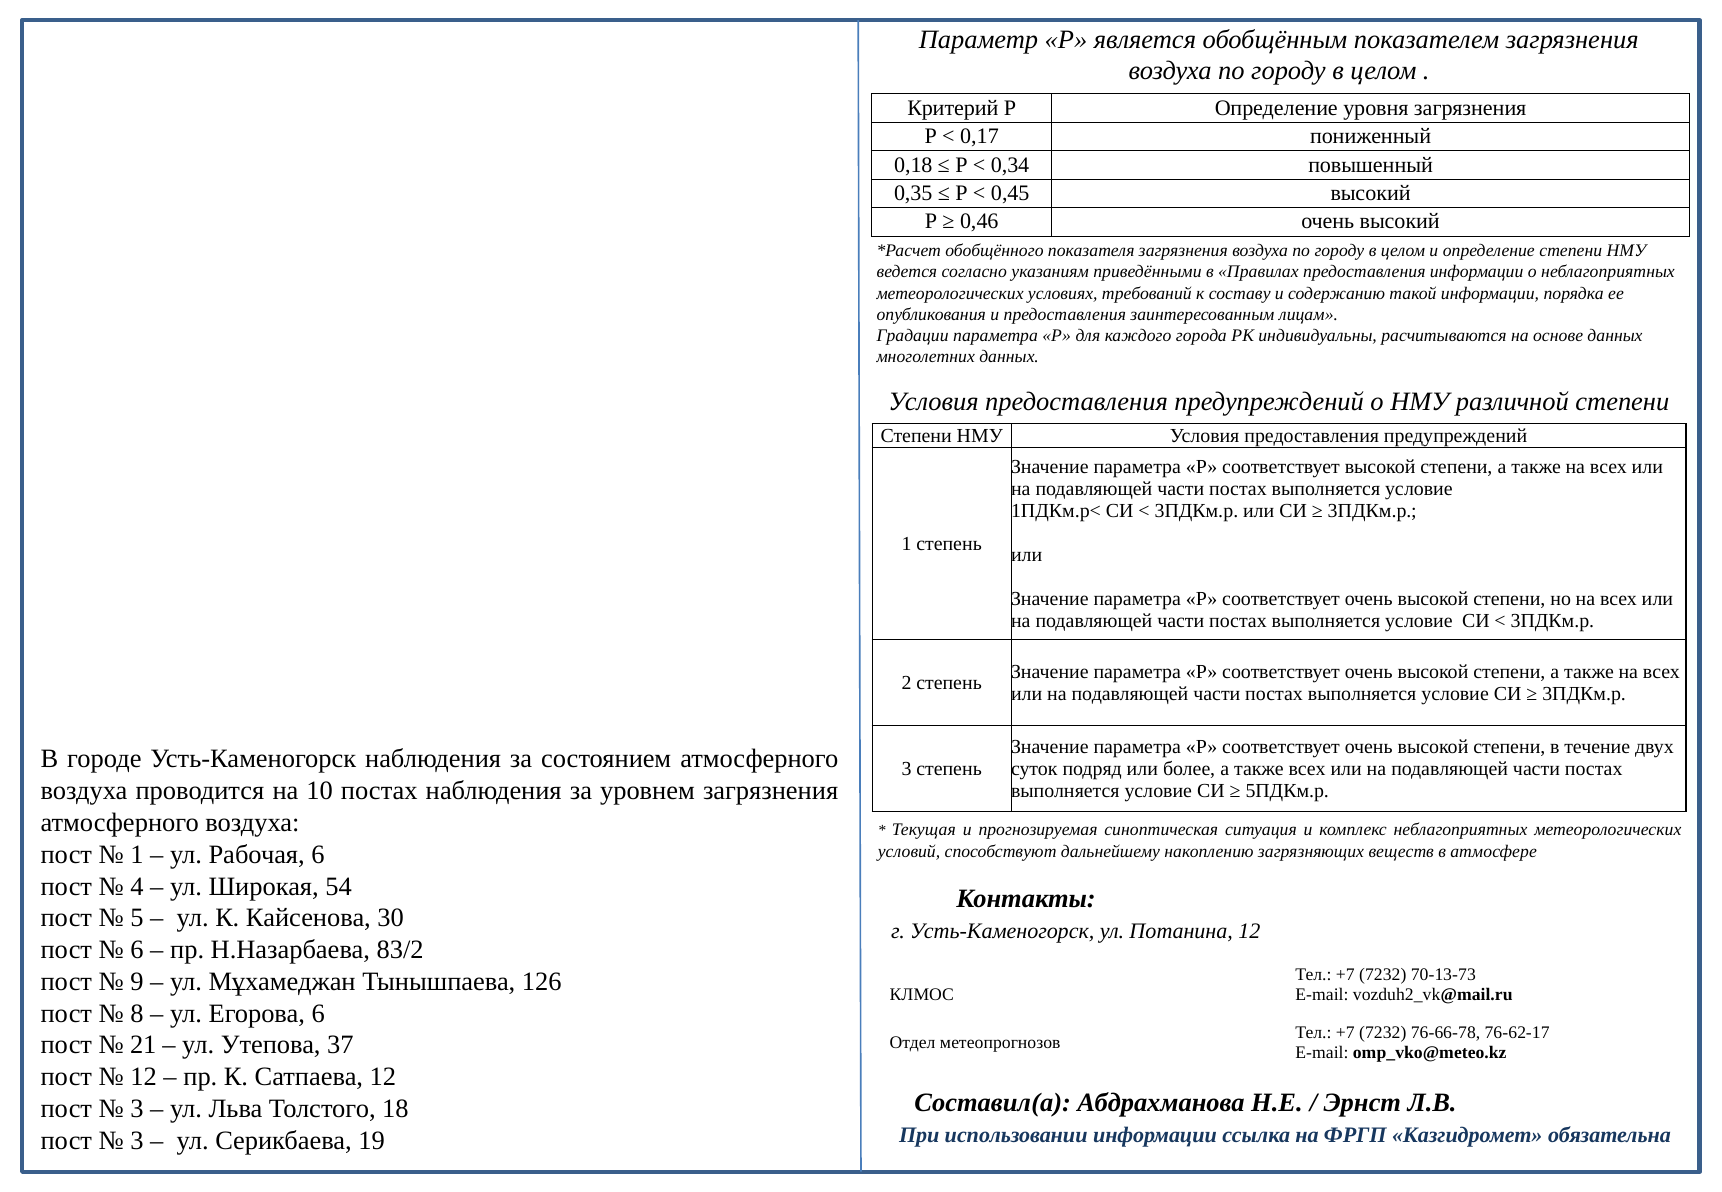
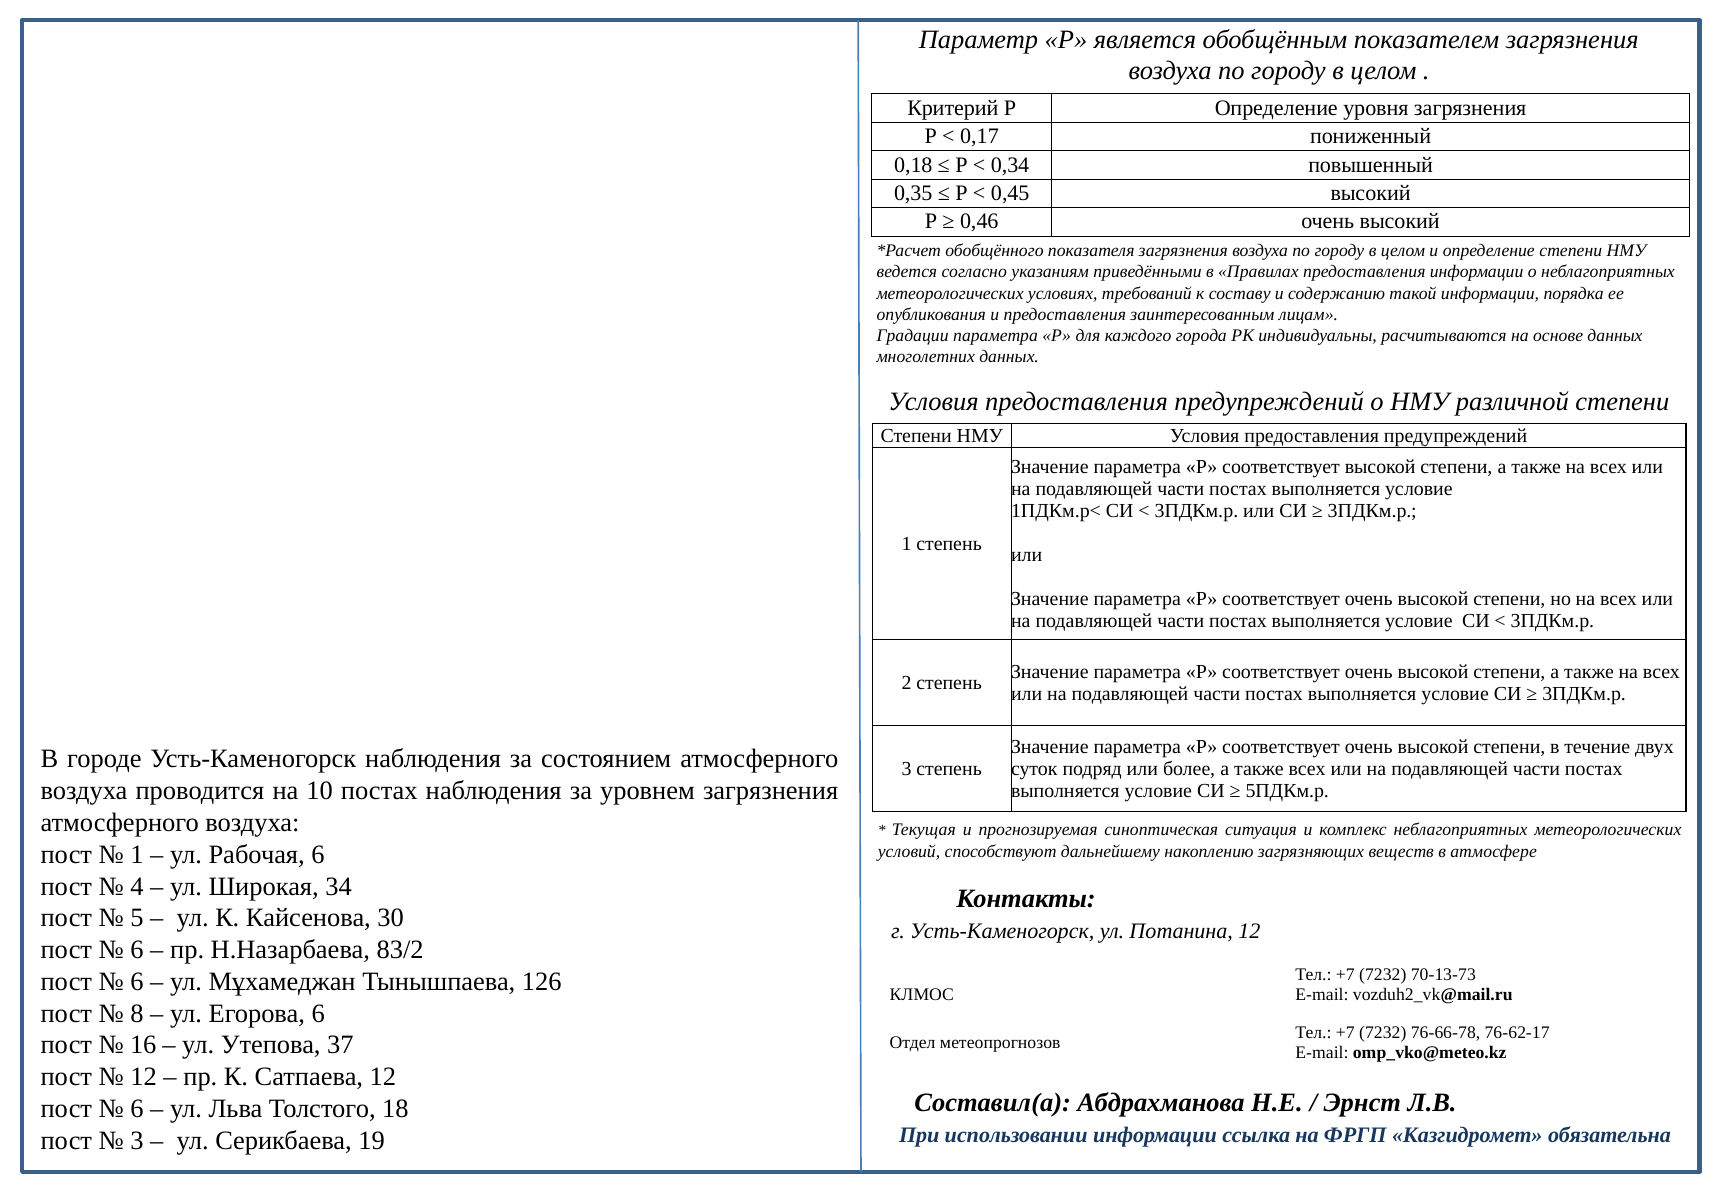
54: 54 -> 34
9 at (137, 982): 9 -> 6
21: 21 -> 16
3 at (137, 1109): 3 -> 6
